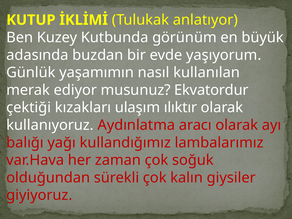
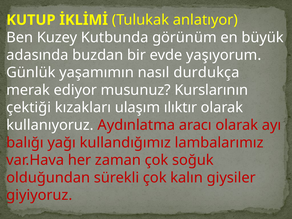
kullanılan: kullanılan -> durdukça
Ekvatordur: Ekvatordur -> Kurslarının
